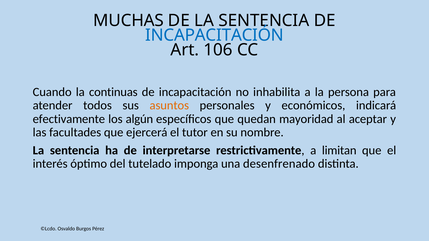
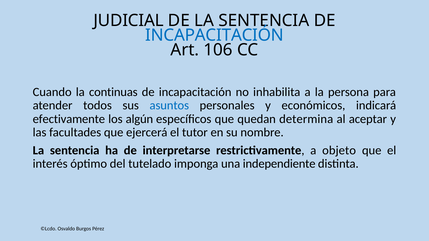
MUCHAS: MUCHAS -> JUDICIAL
asuntos colour: orange -> blue
mayoridad: mayoridad -> determina
limitan: limitan -> objeto
desenfrenado: desenfrenado -> independiente
